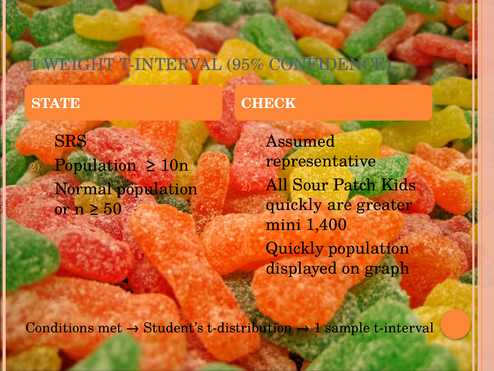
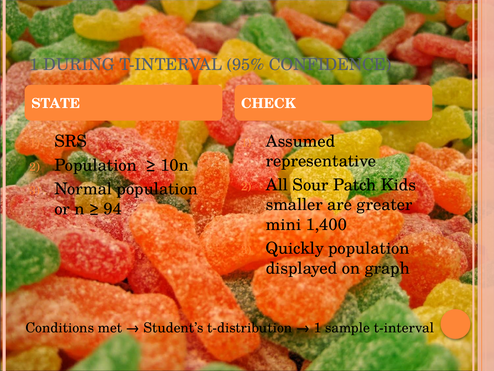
WEIGHT: WEIGHT -> DURING
quickly at (294, 205): quickly -> smaller
50: 50 -> 94
